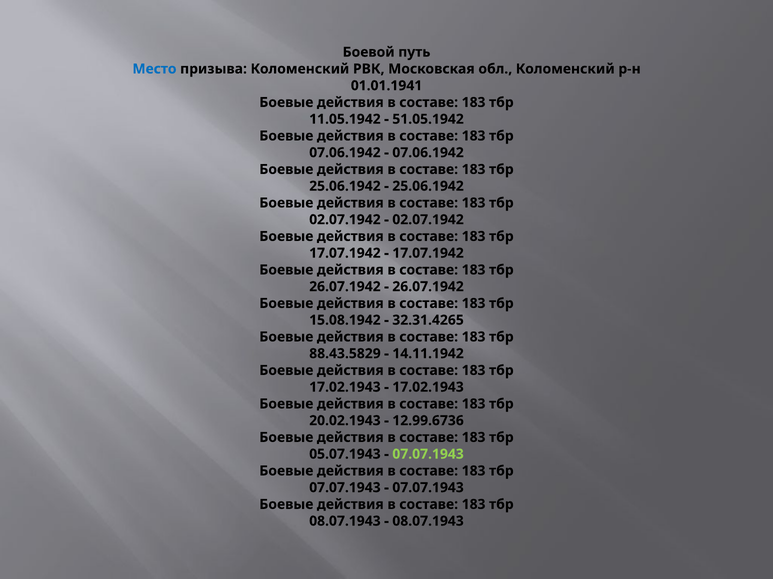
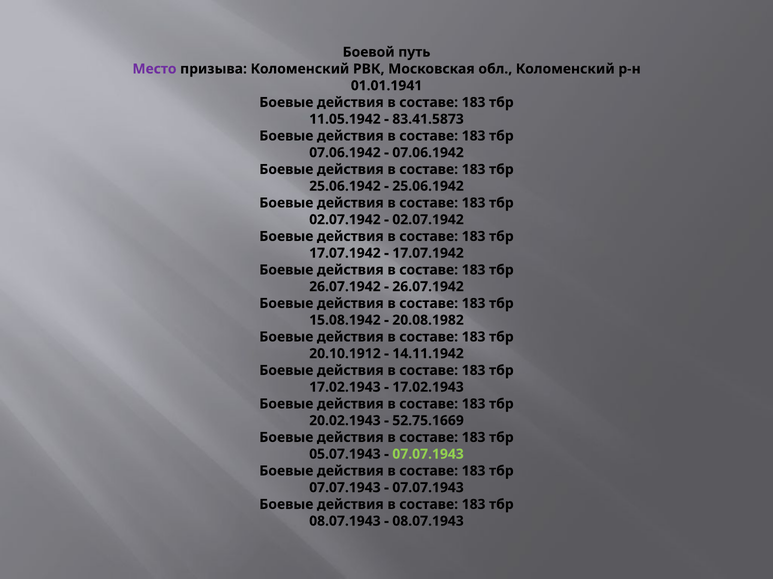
Место colour: blue -> purple
51.05.1942: 51.05.1942 -> 83.41.5873
32.31.4265: 32.31.4265 -> 20.08.1982
88.43.5829: 88.43.5829 -> 20.10.1912
12.99.6736: 12.99.6736 -> 52.75.1669
